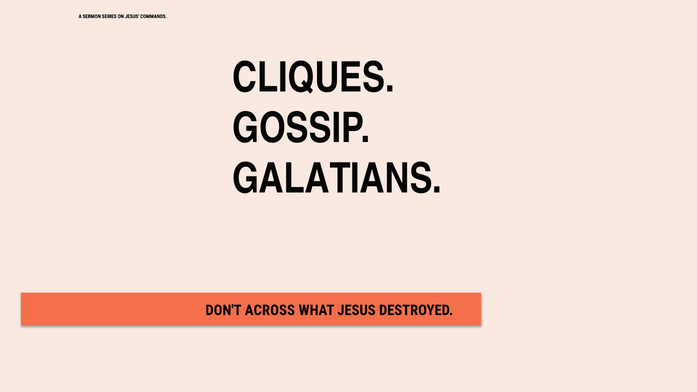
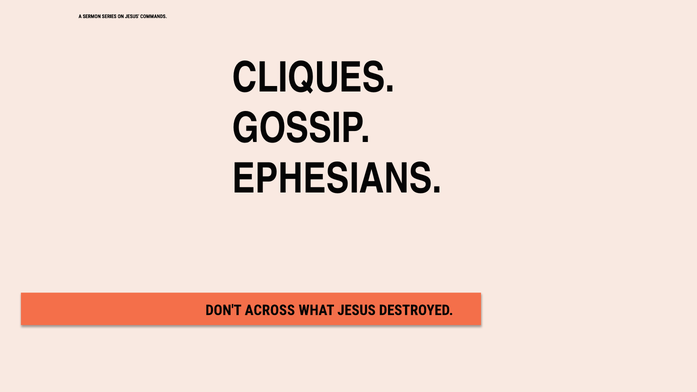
GALATIANS: GALATIANS -> EPHESIANS
